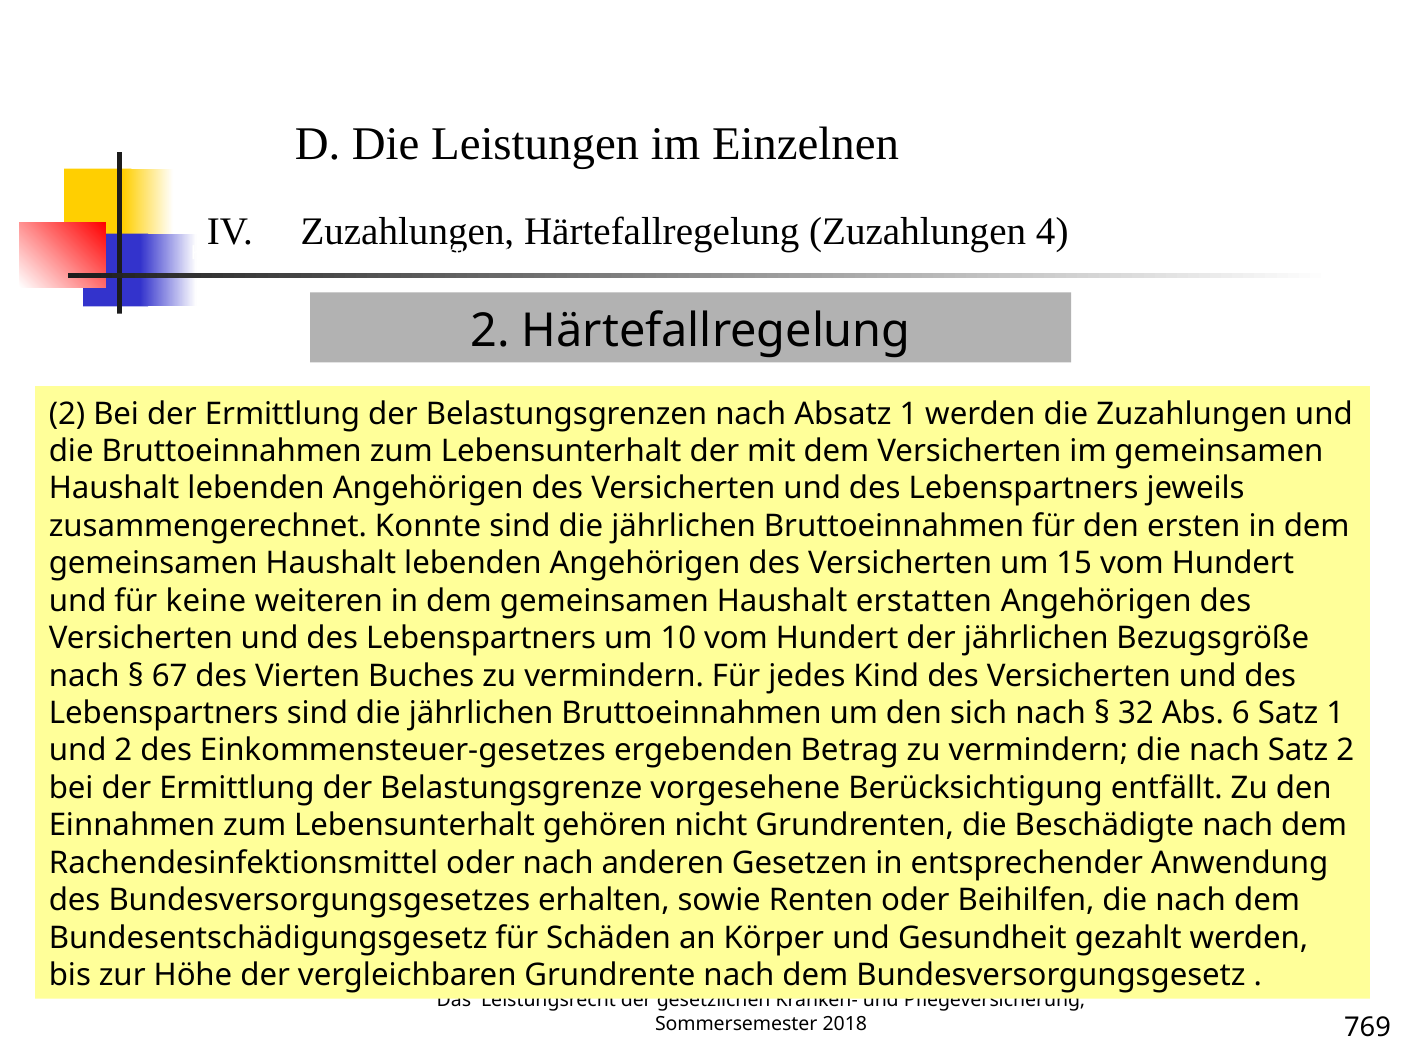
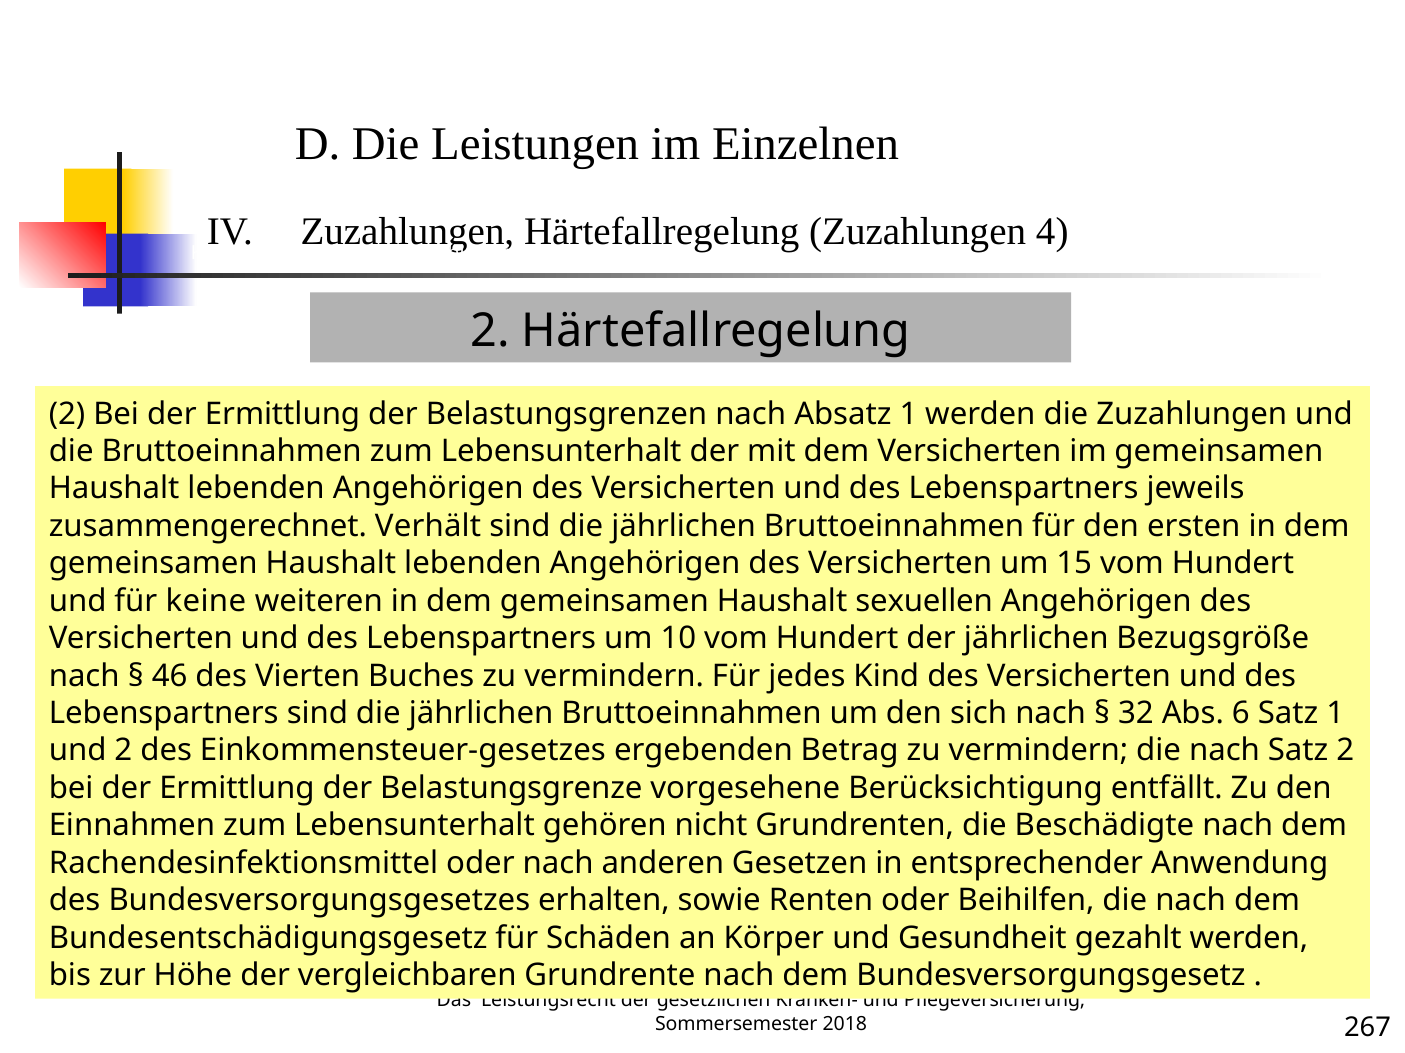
Konnte: Konnte -> Verhält
erstatten: erstatten -> sexuellen
67: 67 -> 46
769: 769 -> 267
